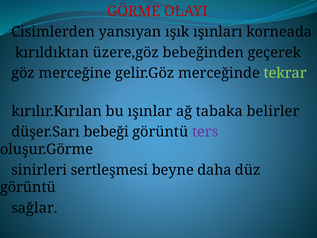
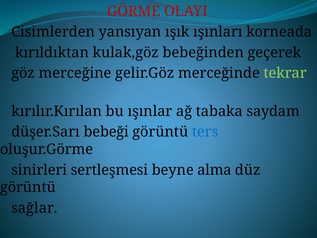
üzere,göz: üzere,göz -> kulak,göz
belirler: belirler -> saydam
ters colour: purple -> blue
daha: daha -> alma
